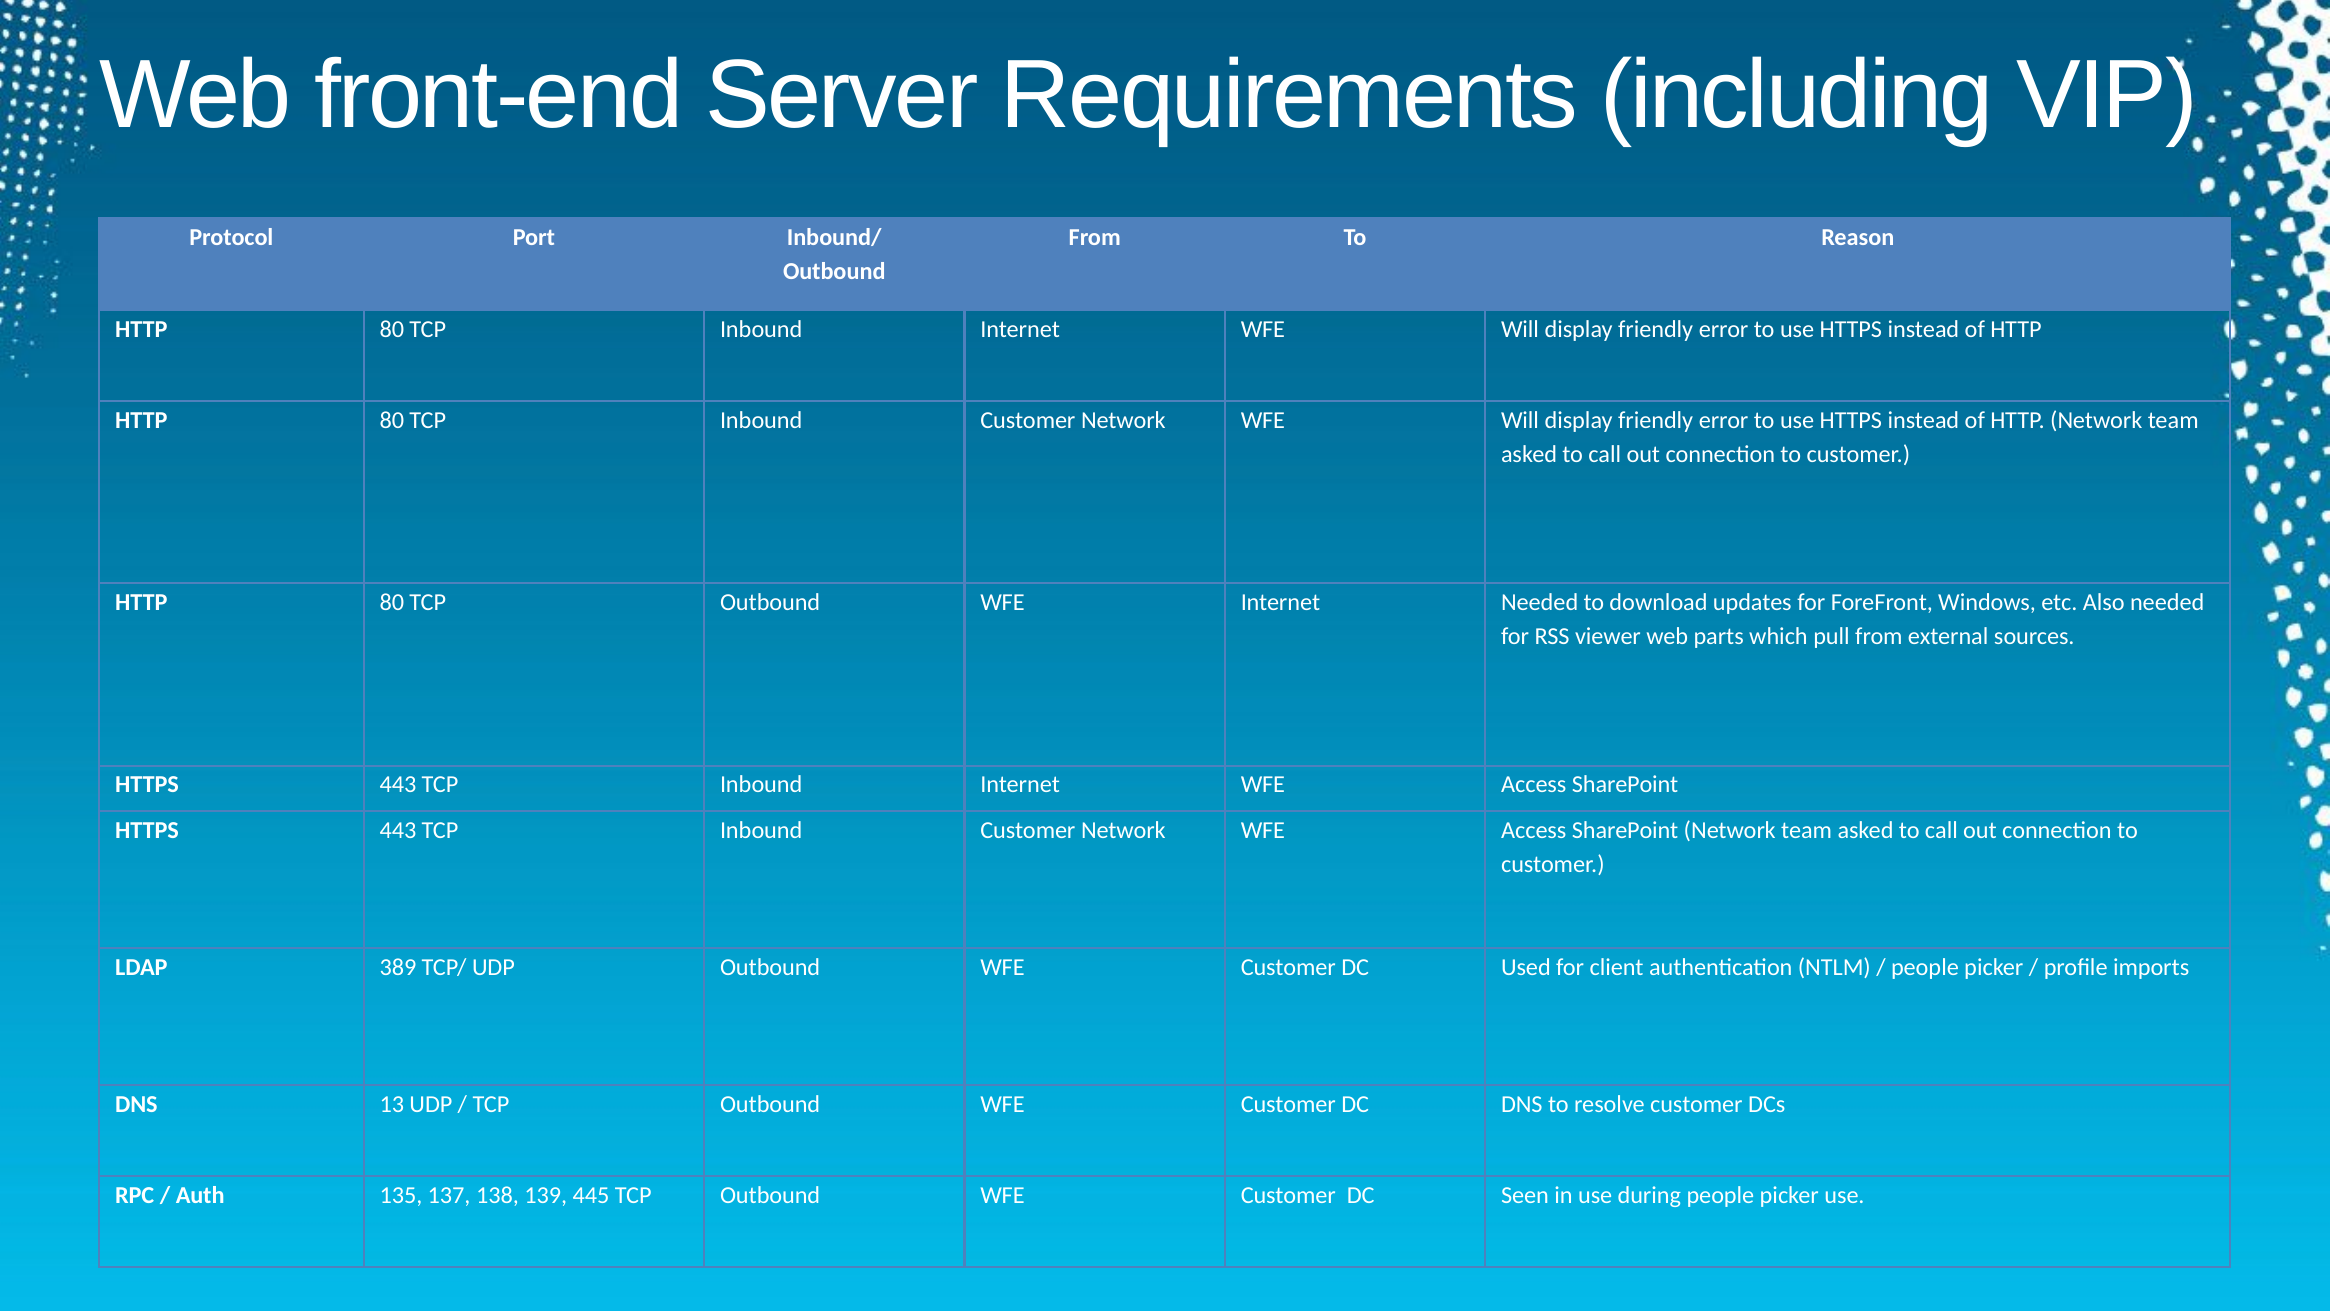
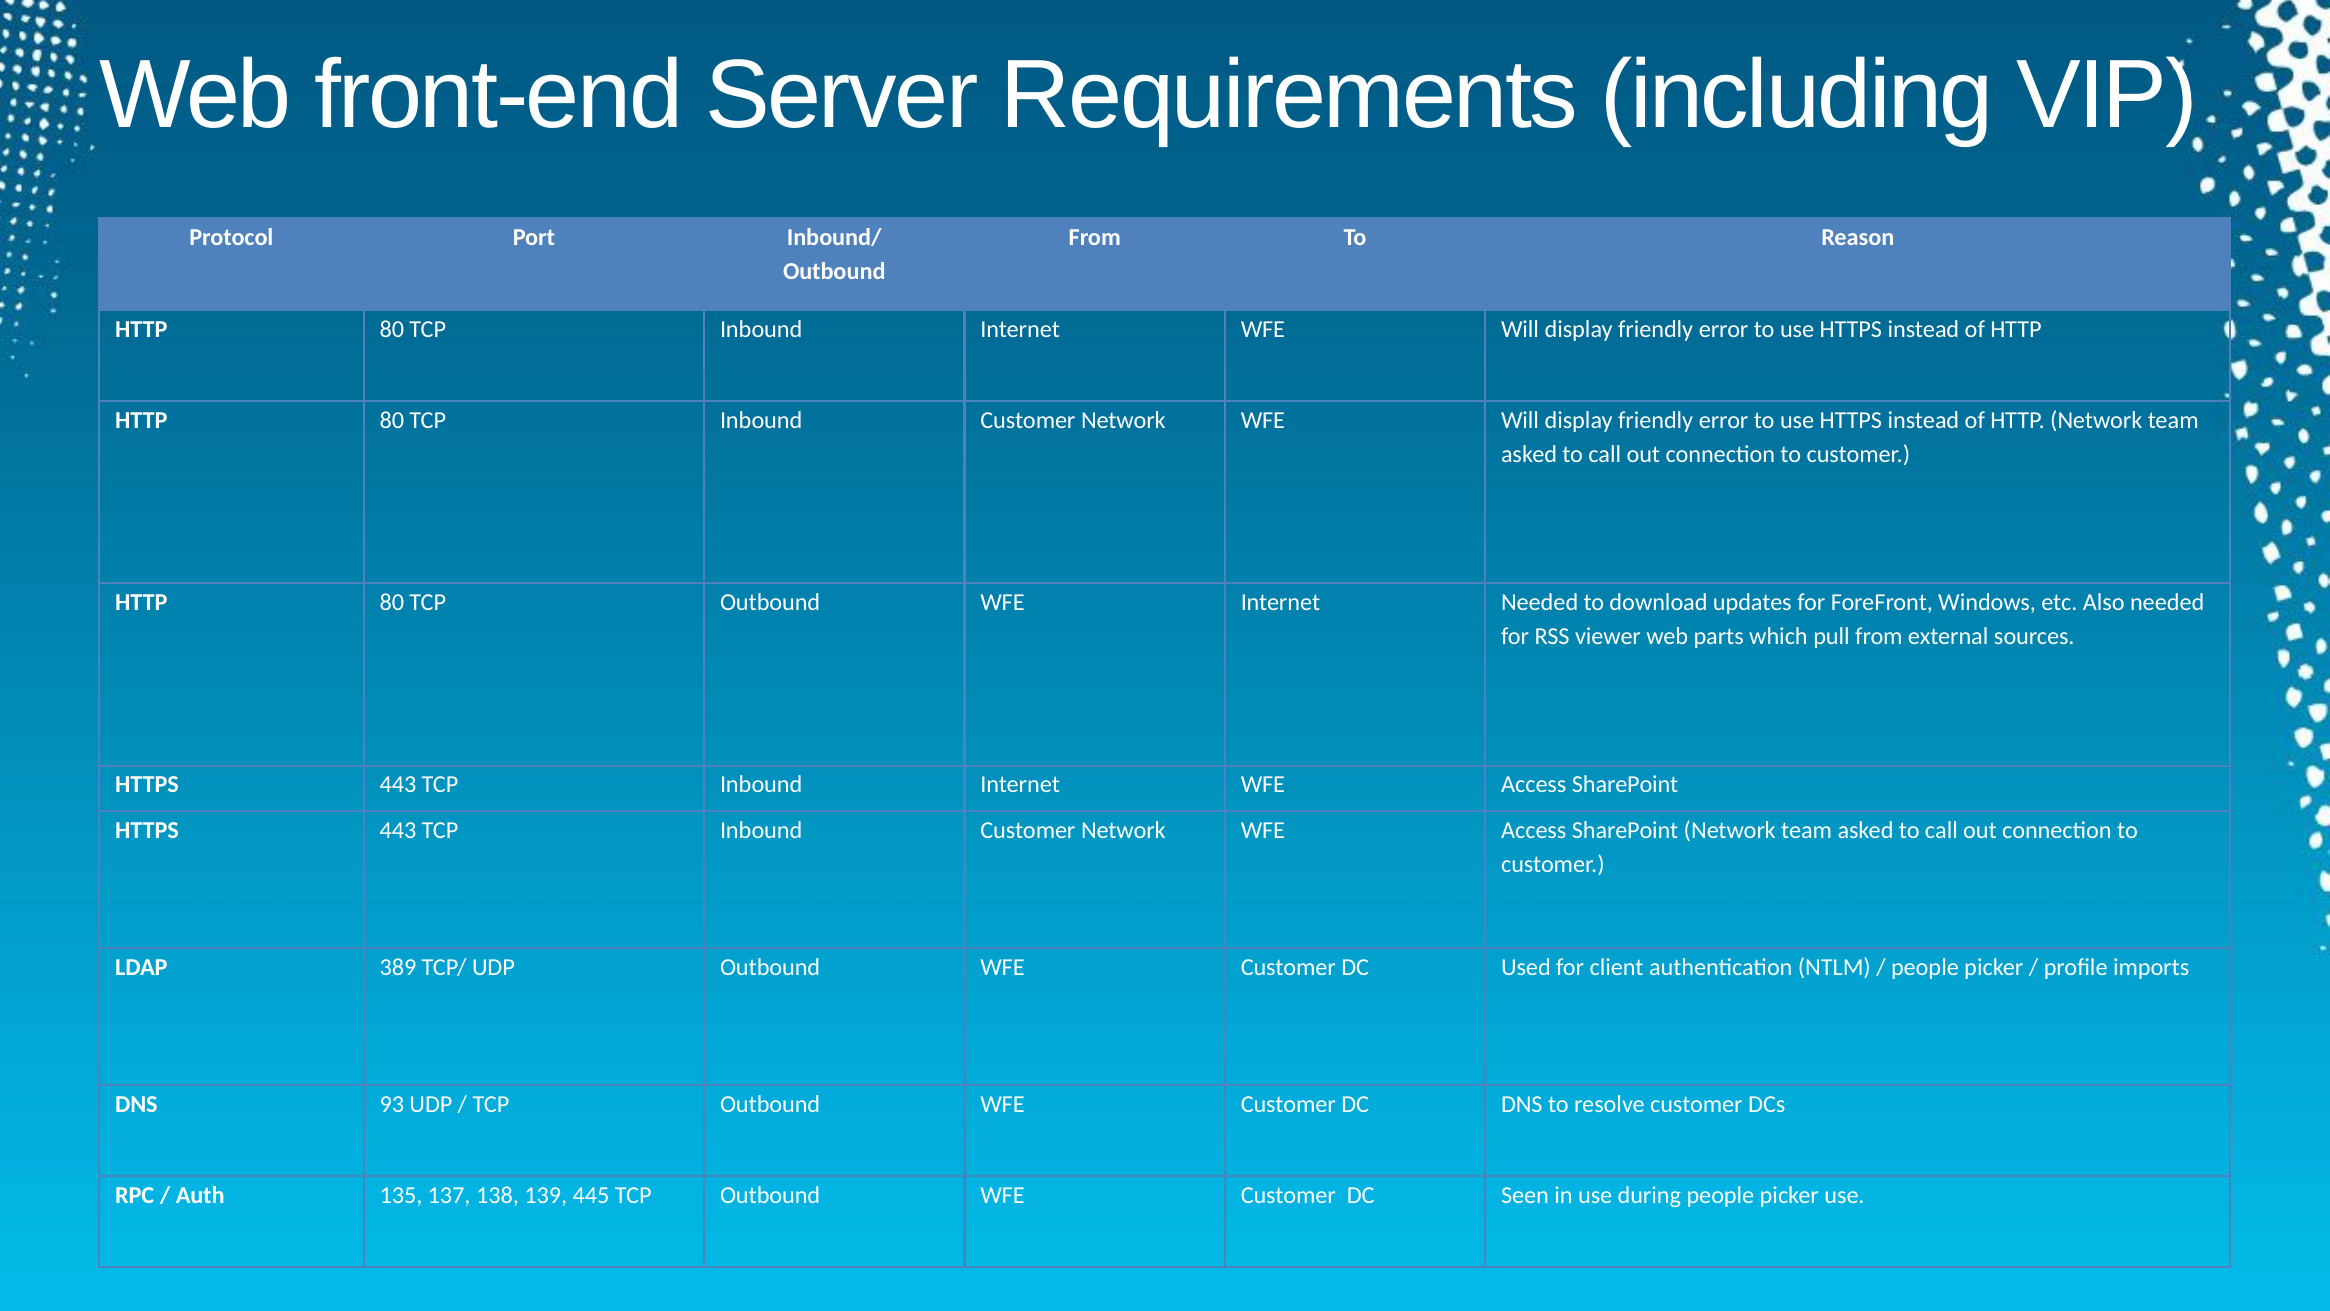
13: 13 -> 93
